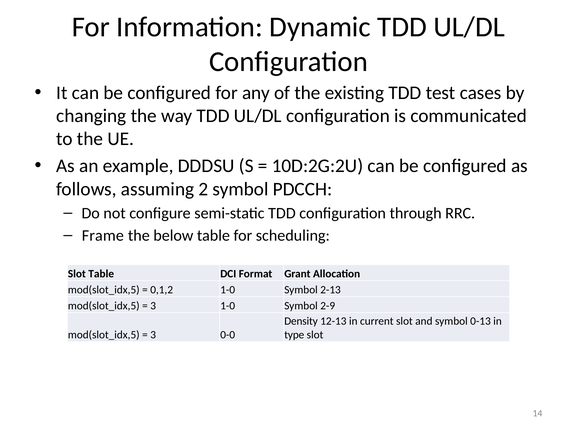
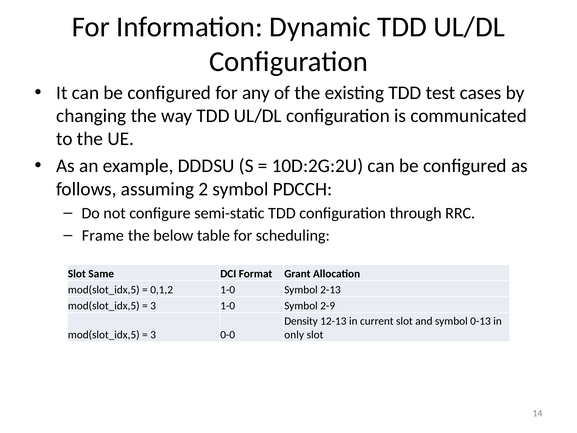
Slot Table: Table -> Same
type: type -> only
